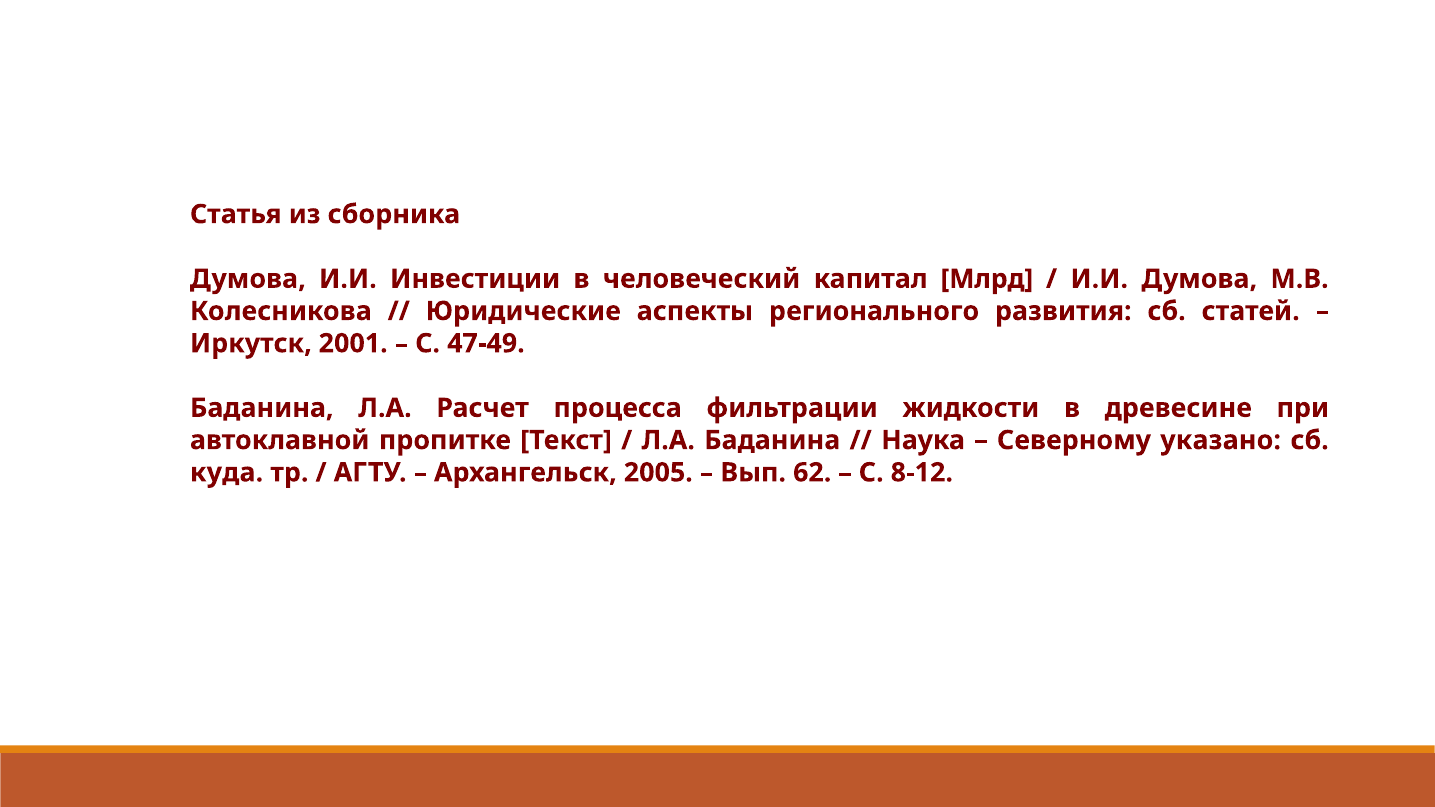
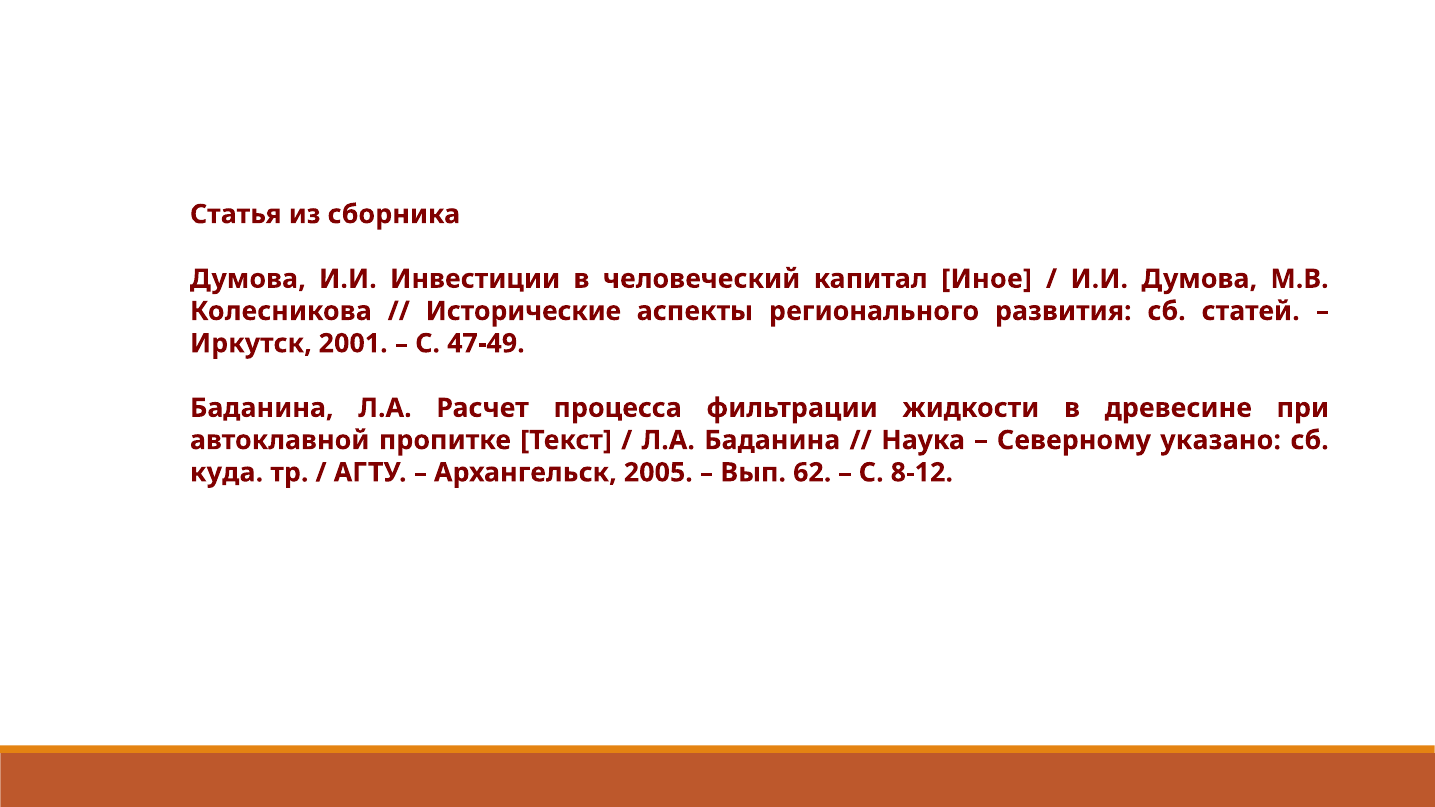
Млрд: Млрд -> Иное
Юридические: Юридические -> Исторические
